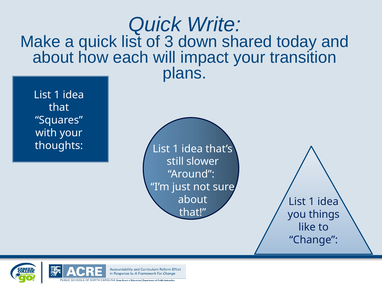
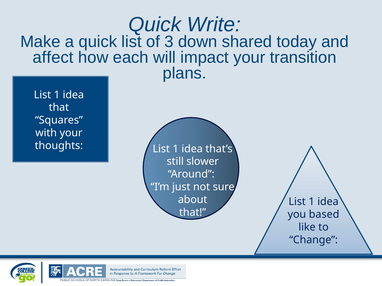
about at (53, 57): about -> affect
things: things -> based
